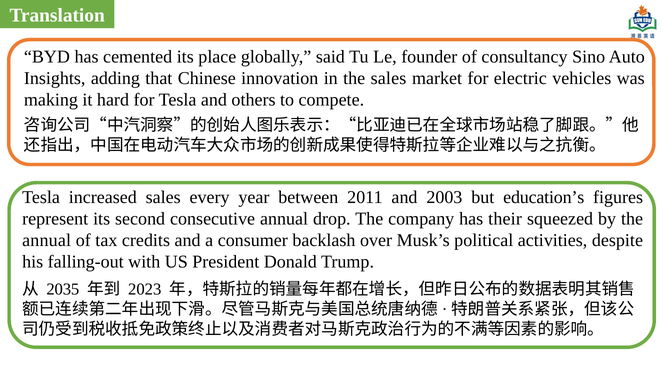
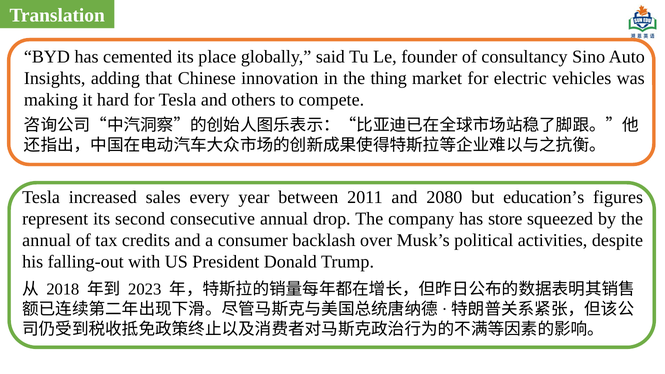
the sales: sales -> thing
2003: 2003 -> 2080
their: their -> store
2035: 2035 -> 2018
